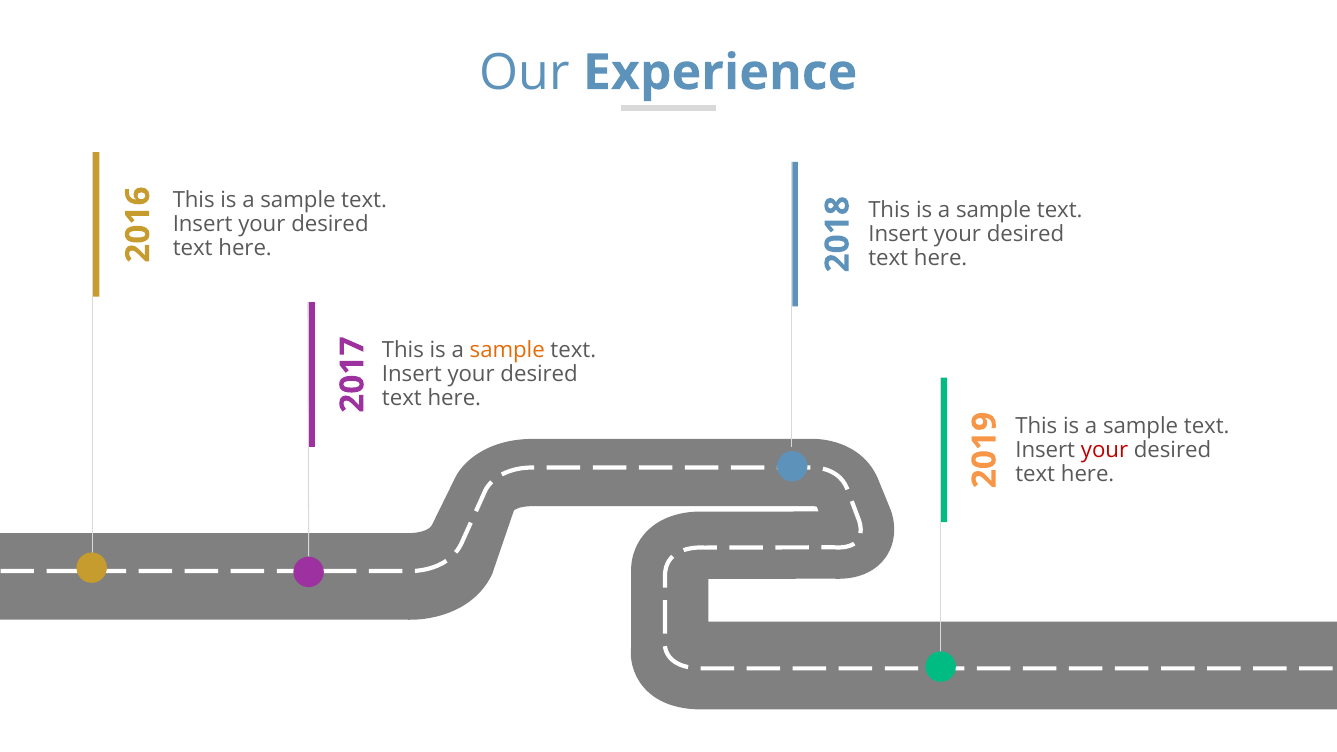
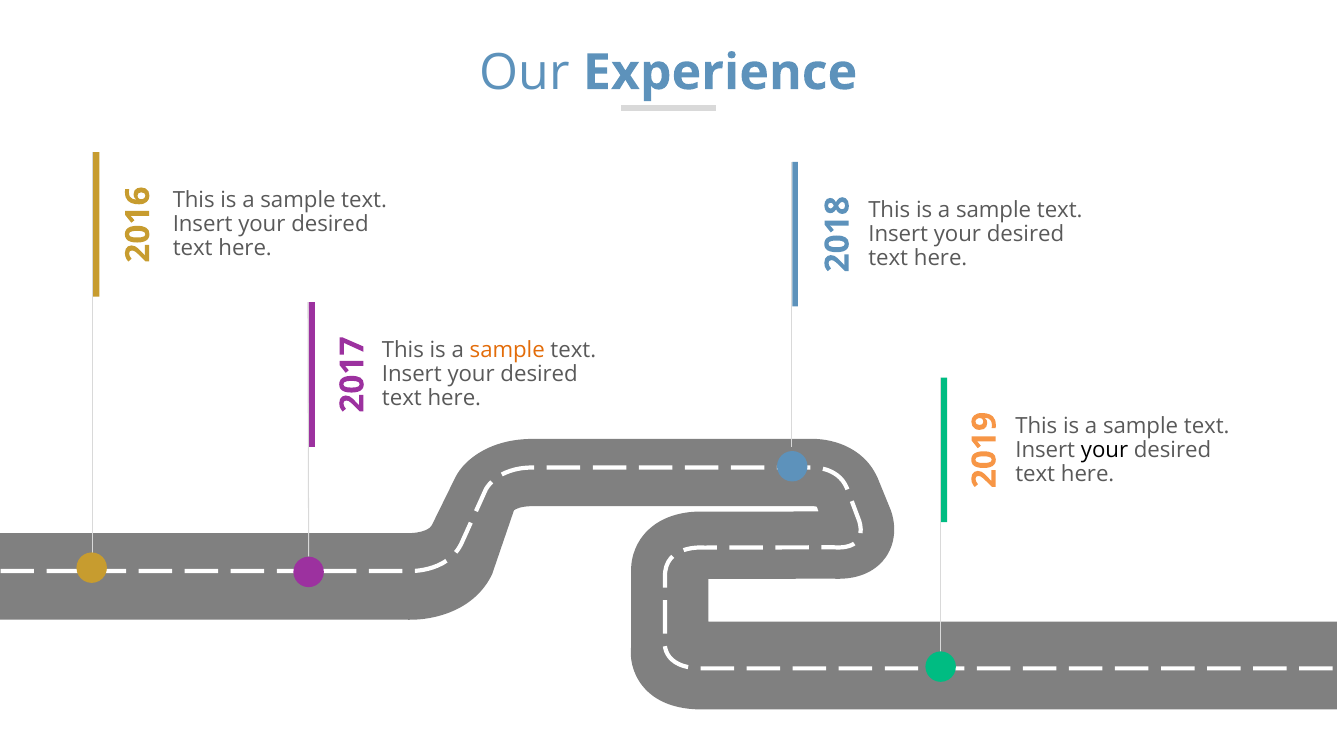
your at (1105, 450) colour: red -> black
